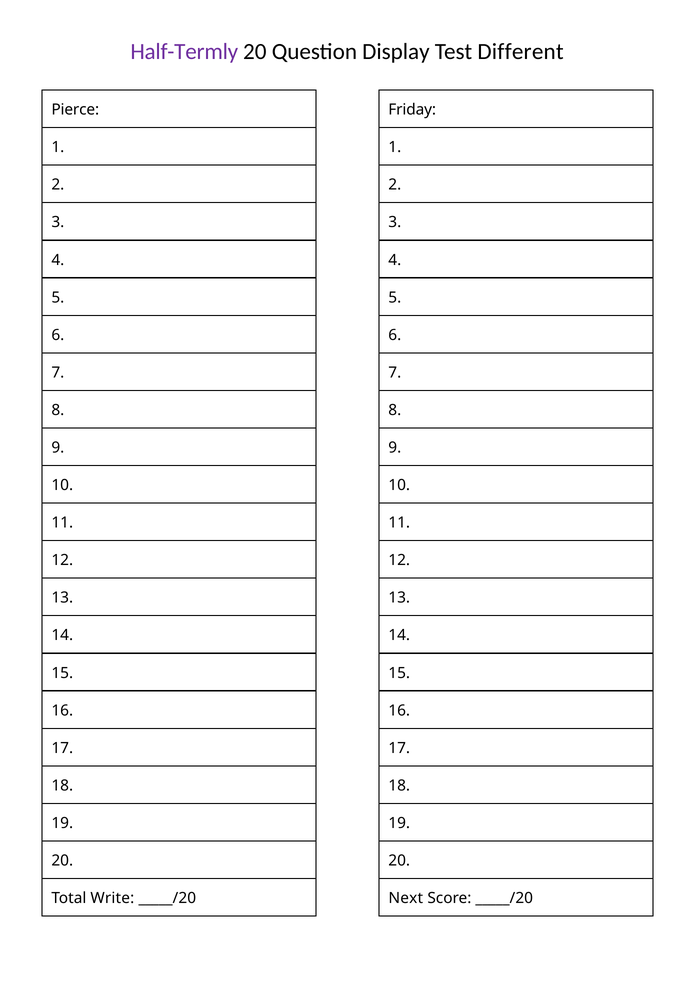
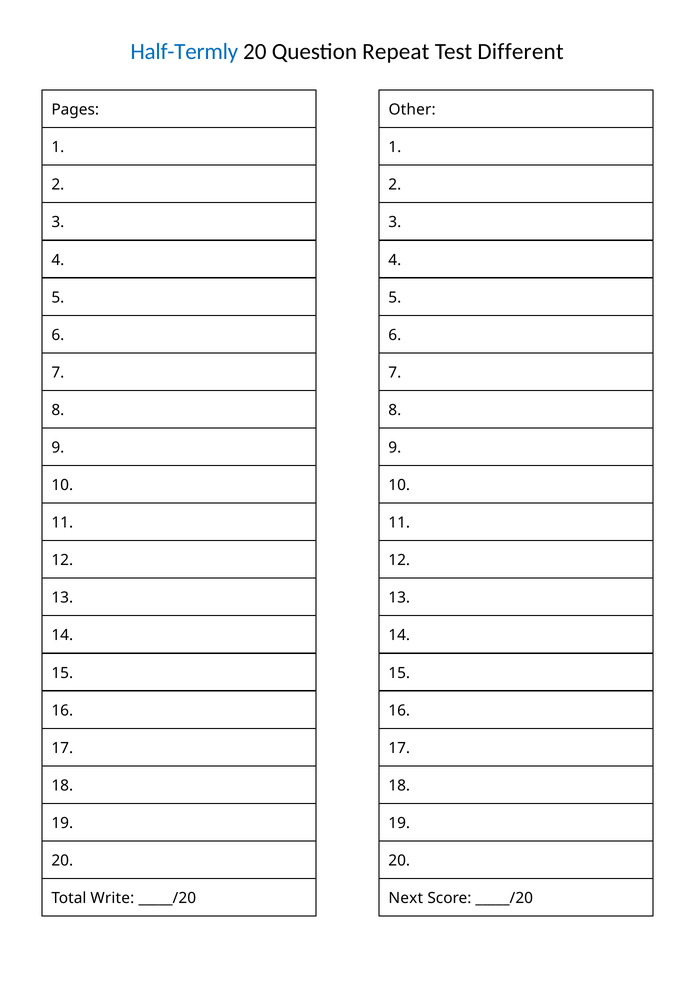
Half-Termly colour: purple -> blue
Display: Display -> Repeat
Pierce: Pierce -> Pages
Friday: Friday -> Other
